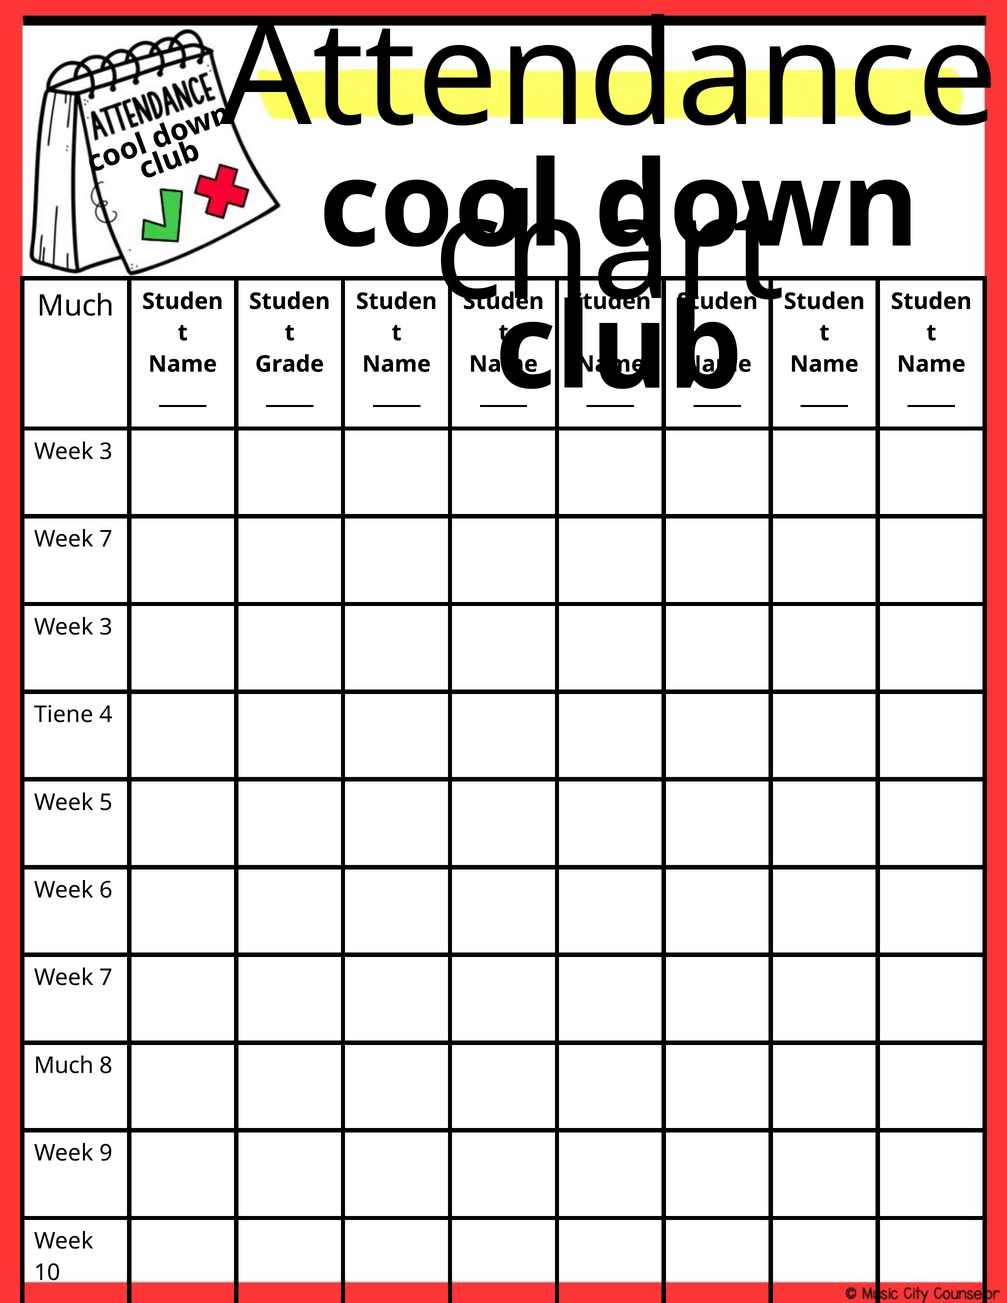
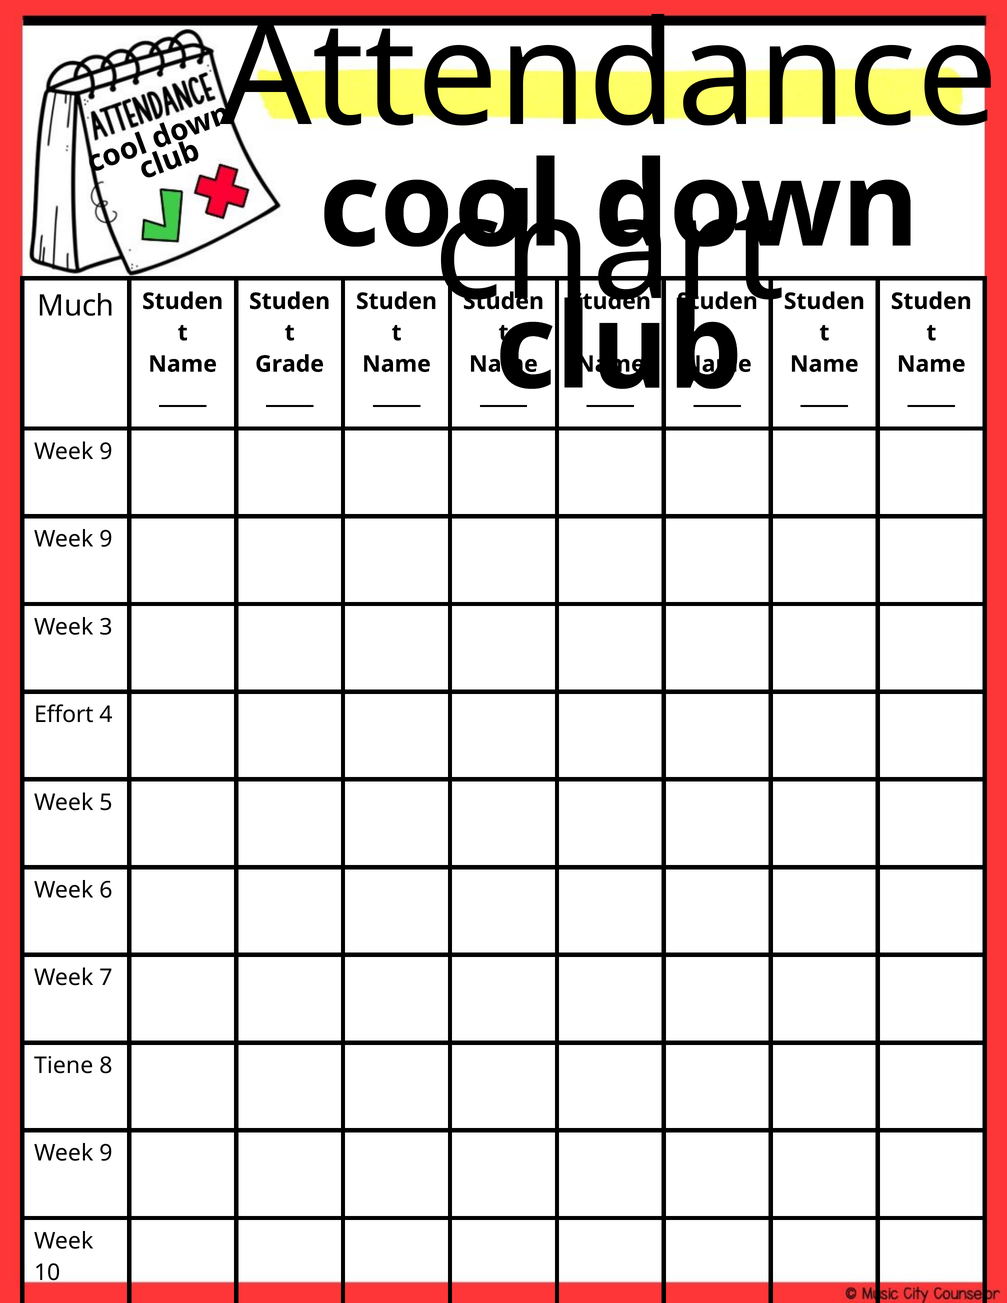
3 at (106, 452): 3 -> 9
7 at (106, 539): 7 -> 9
Tiene: Tiene -> Effort
Much at (64, 1066): Much -> Tiene
